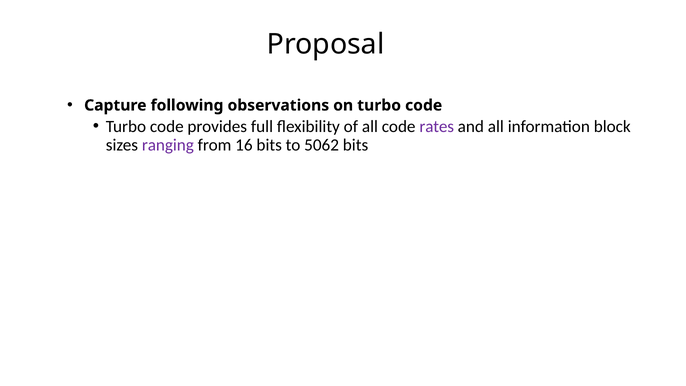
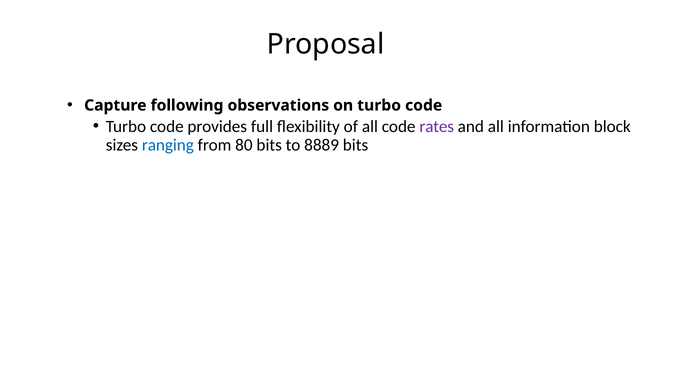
ranging colour: purple -> blue
16: 16 -> 80
5062: 5062 -> 8889
